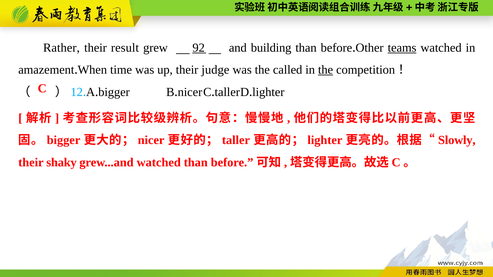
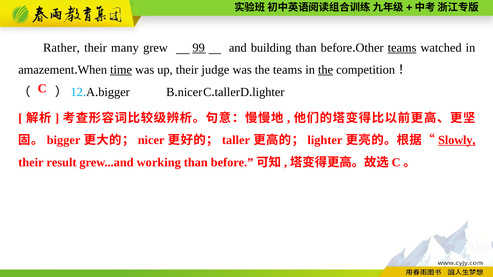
result: result -> many
92: 92 -> 99
time underline: none -> present
the called: called -> teams
Slowly underline: none -> present
shaky: shaky -> result
grew...and watched: watched -> working
